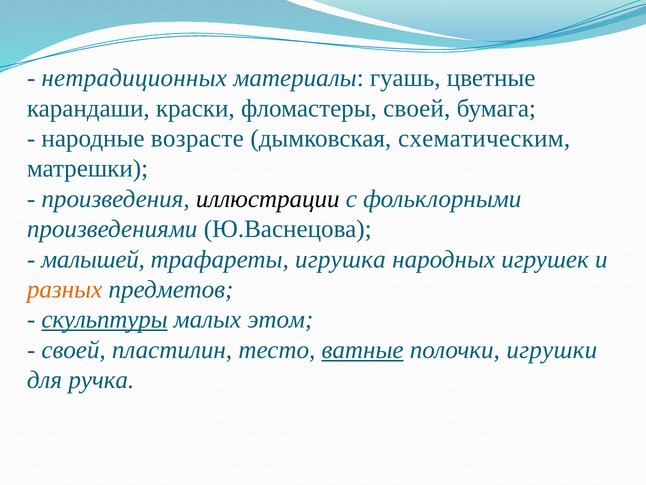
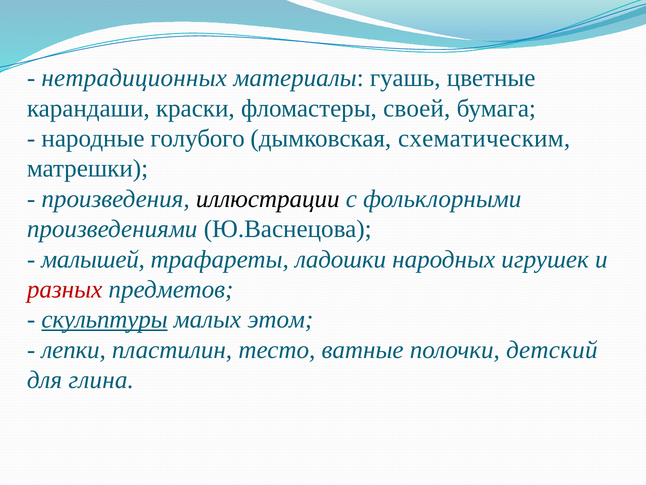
возрасте: возрасте -> голубого
игрушка: игрушка -> ладошки
разных colour: orange -> red
своей at (74, 349): своей -> лепки
ватные underline: present -> none
игрушки: игрушки -> детский
ручка: ручка -> глина
